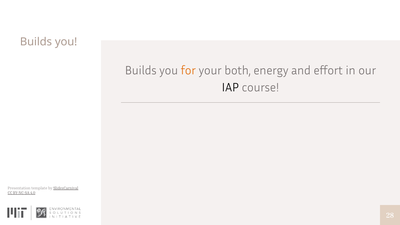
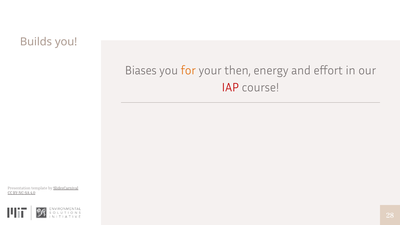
Builds at (141, 71): Builds -> Biases
both: both -> then
IAP colour: black -> red
